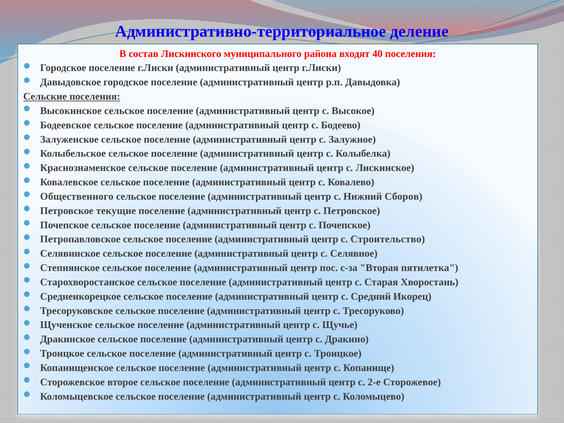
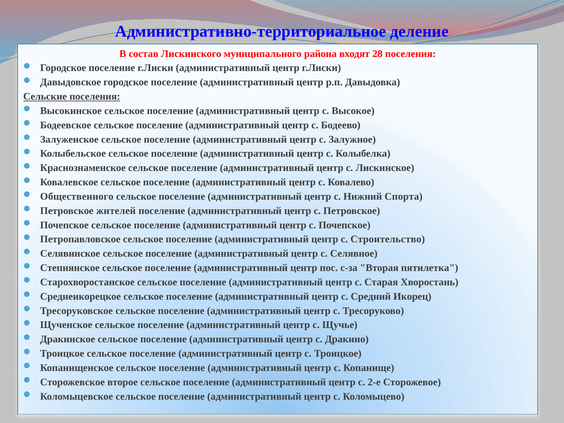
40: 40 -> 28
Сборов: Сборов -> Спорта
текущие: текущие -> жителей
